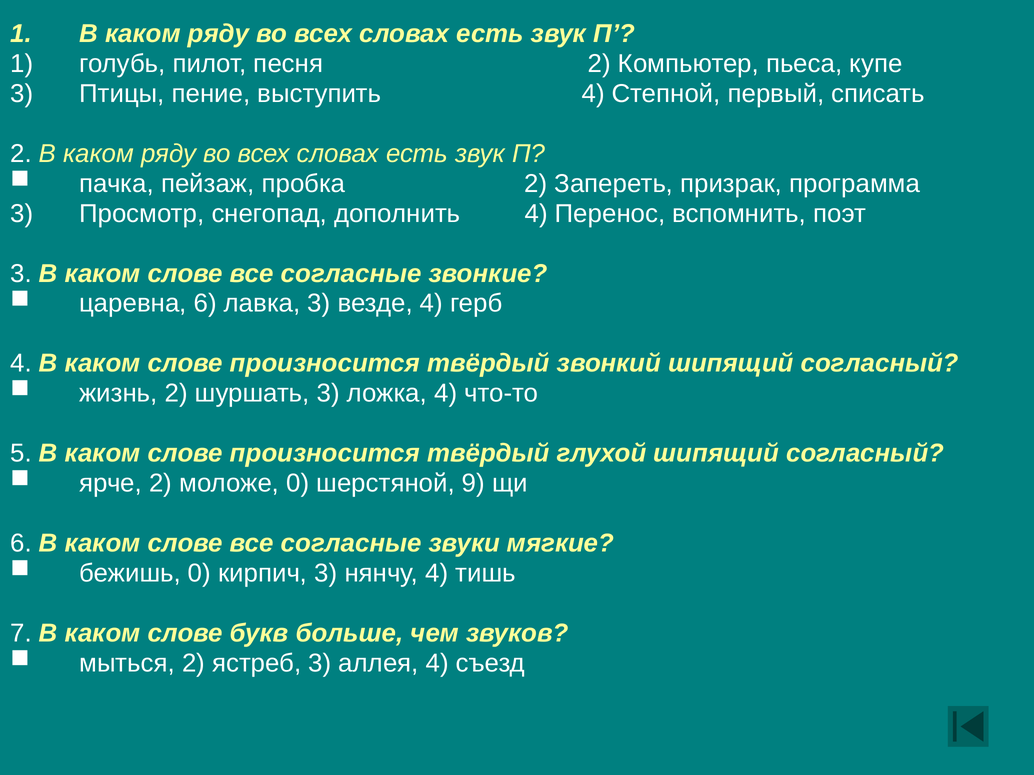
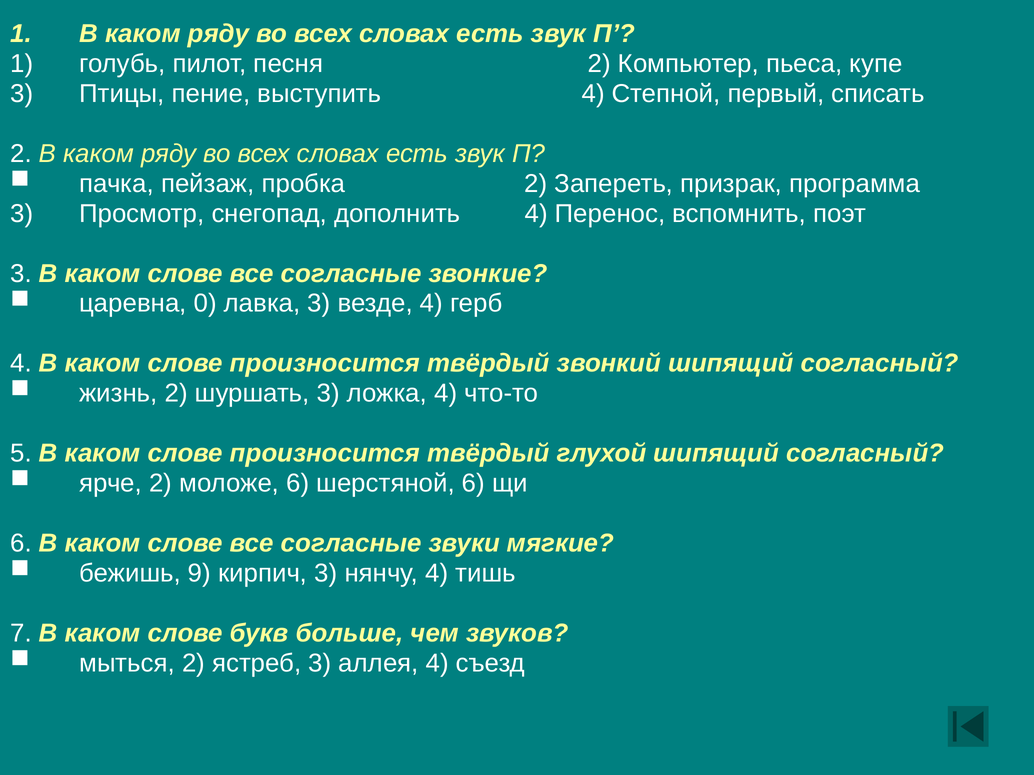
царевна 6: 6 -> 0
моложе 0: 0 -> 6
шерстяной 9: 9 -> 6
бежишь 0: 0 -> 9
